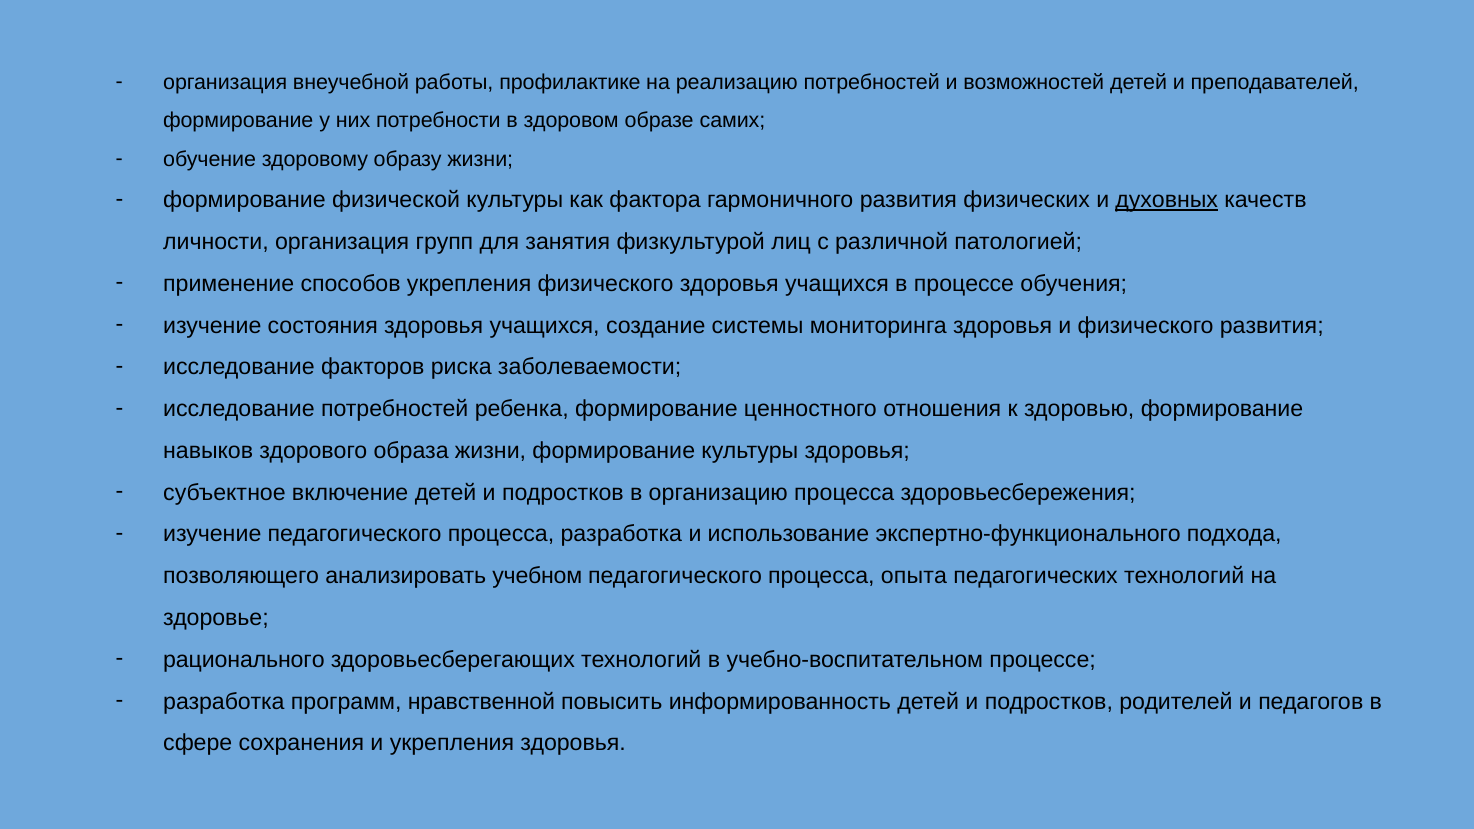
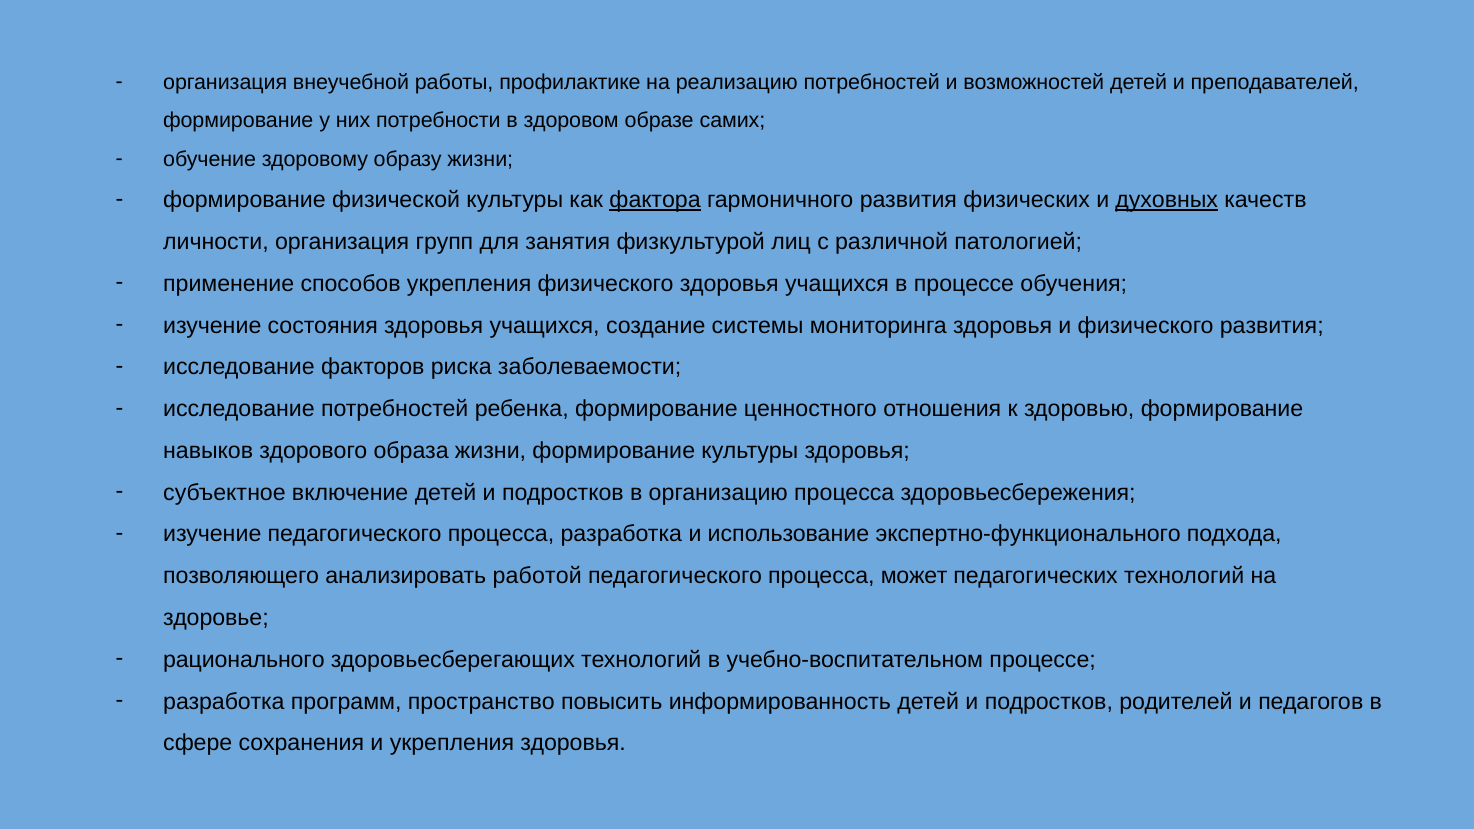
фактора underline: none -> present
учебном: учебном -> работой
опыта: опыта -> может
нравственной: нравственной -> пространство
